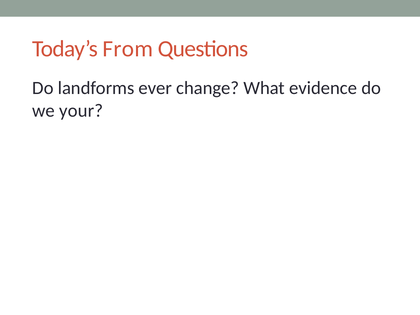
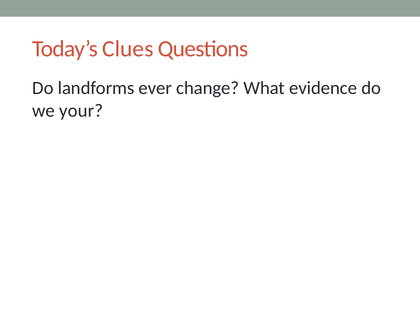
From: From -> Clues
